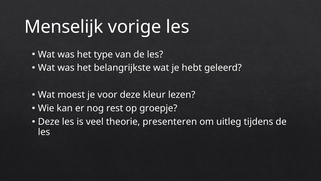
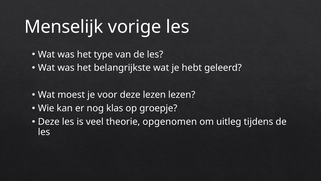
deze kleur: kleur -> lezen
rest: rest -> klas
presenteren: presenteren -> opgenomen
